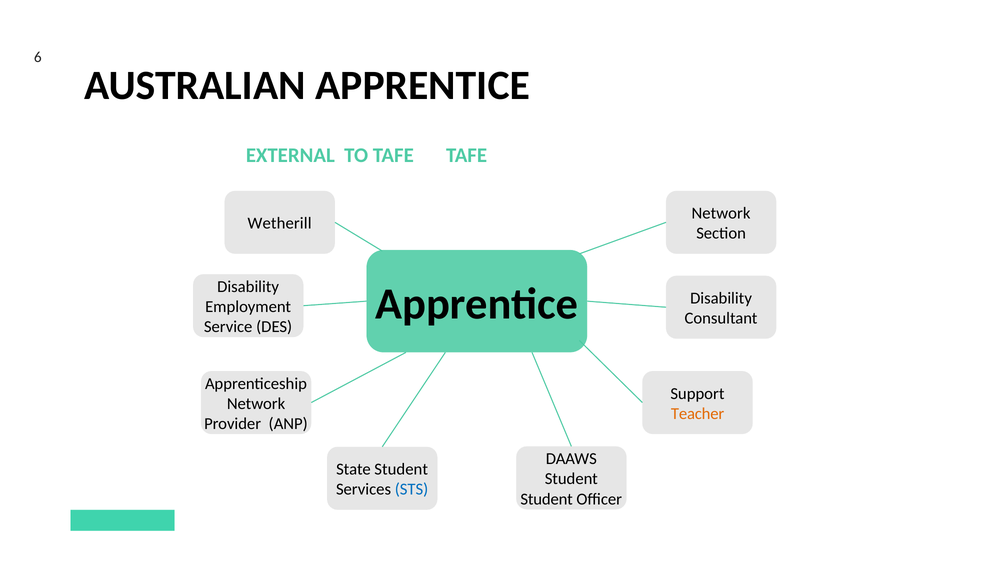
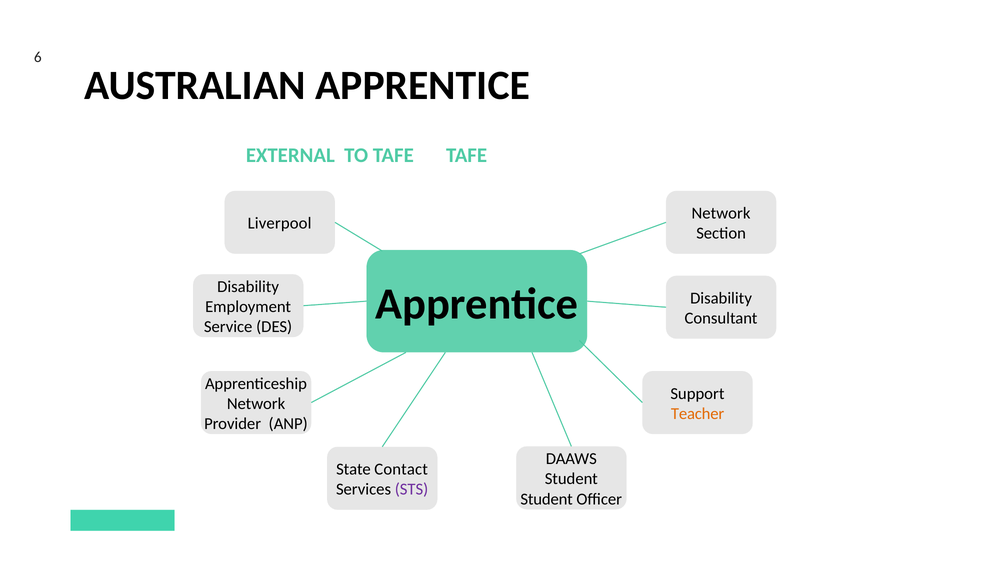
Wetherill: Wetherill -> Liverpool
State Student: Student -> Contact
STS colour: blue -> purple
